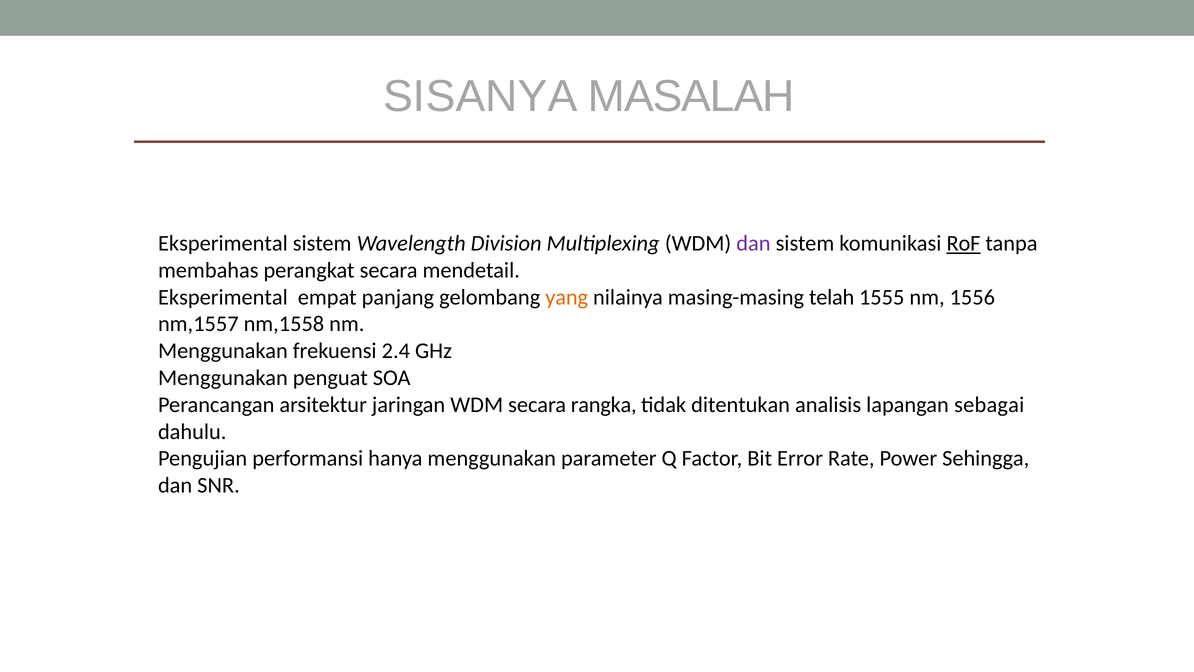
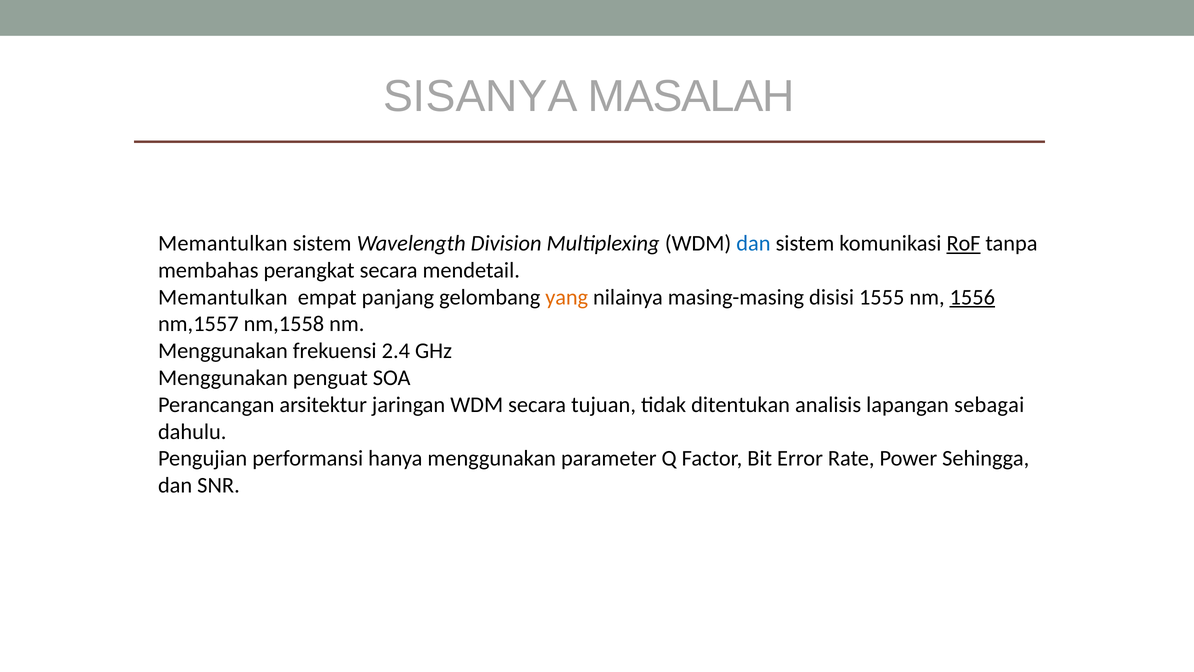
Eksperimental at (223, 243): Eksperimental -> Memantulkan
dan at (753, 243) colour: purple -> blue
Eksperimental at (223, 297): Eksperimental -> Memantulkan
telah: telah -> disisi
1556 underline: none -> present
rangka: rangka -> tujuan
